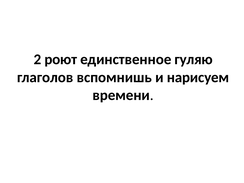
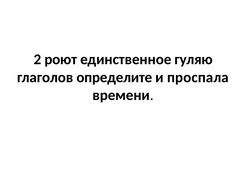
вспомнишь: вспомнишь -> определите
нарисуем: нарисуем -> проспала
